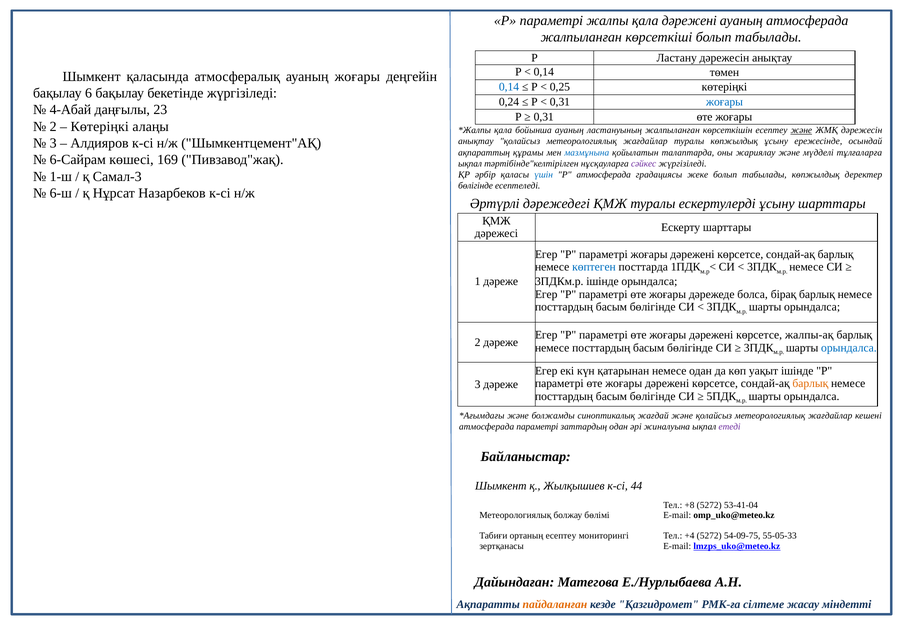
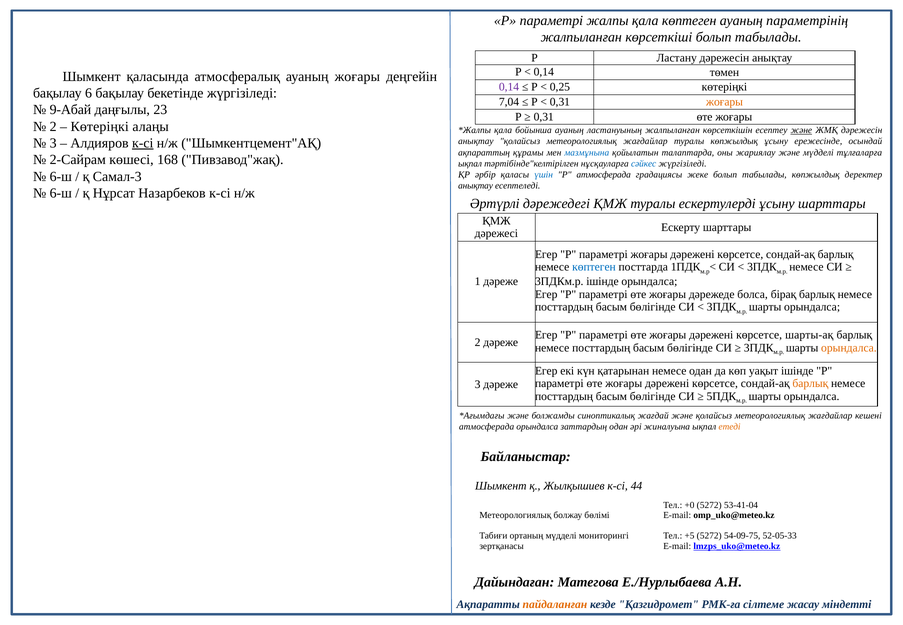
қала дәрежені: дәрежені -> көптеген
ауаның атмосферада: атмосферада -> параметрінің
0,14 at (509, 87) colour: blue -> purple
0,24: 0,24 -> 7,04
жоғары at (725, 102) colour: blue -> orange
4-Абай: 4-Абай -> 9-Абай
к-сі at (143, 143) underline: none -> present
6-Сайрам: 6-Сайрам -> 2-Сайрам
169: 169 -> 168
сәйкес colour: purple -> blue
1-ш at (61, 177): 1-ш -> 6-ш
бөлігінде at (476, 186): бөлігінде -> анықтау
жалпы-ақ: жалпы-ақ -> шарты-ақ
орындалса at (849, 348) colour: blue -> orange
атмосферада параметрі: параметрі -> орындалса
етеді colour: purple -> orange
+8: +8 -> +0
ортаның есептеу: есептеу -> мүдделі
+4: +4 -> +5
55-05-33: 55-05-33 -> 52-05-33
